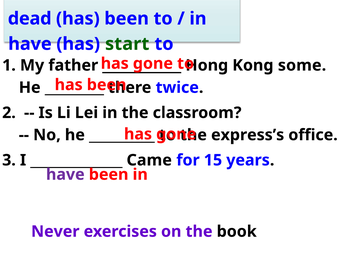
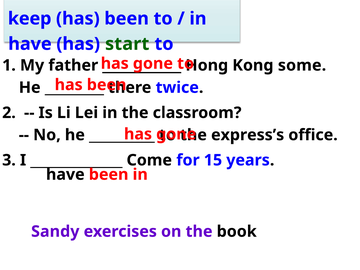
dead: dead -> keep
Came: Came -> Come
have at (65, 174) colour: purple -> black
Never: Never -> Sandy
